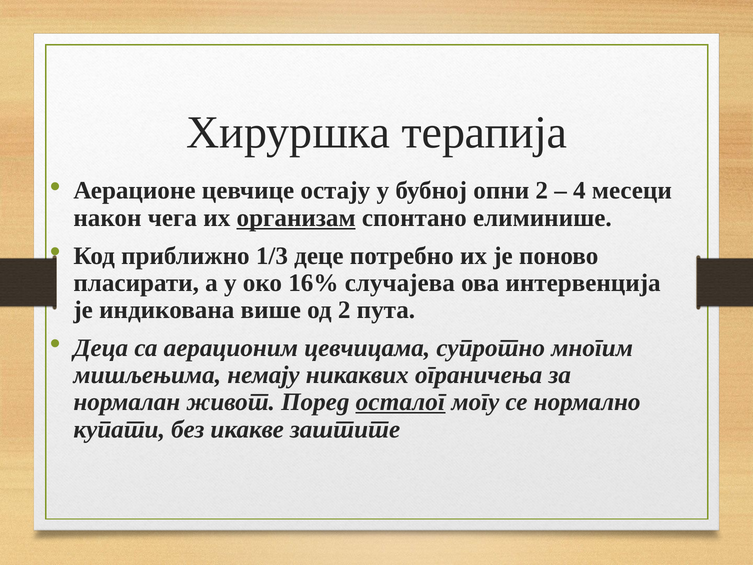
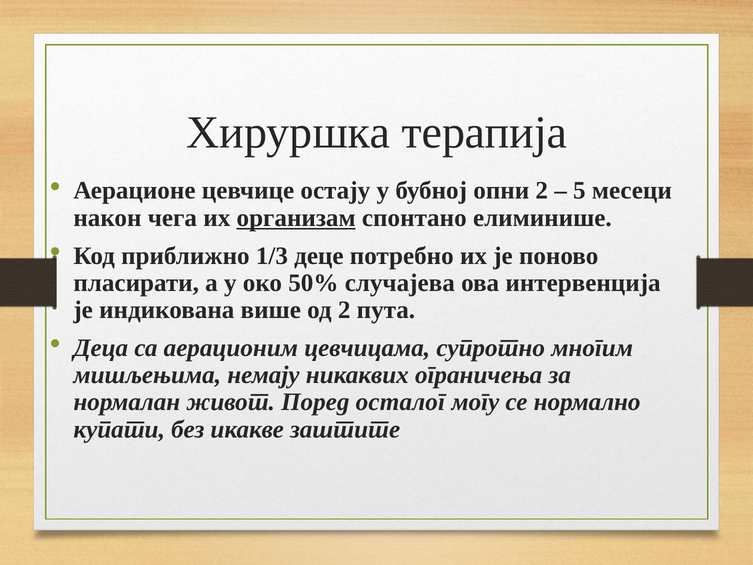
4: 4 -> 5
16%: 16% -> 50%
осталог underline: present -> none
